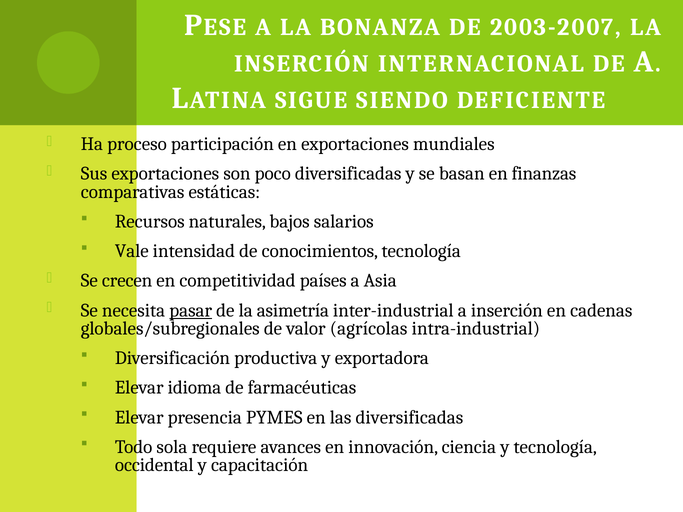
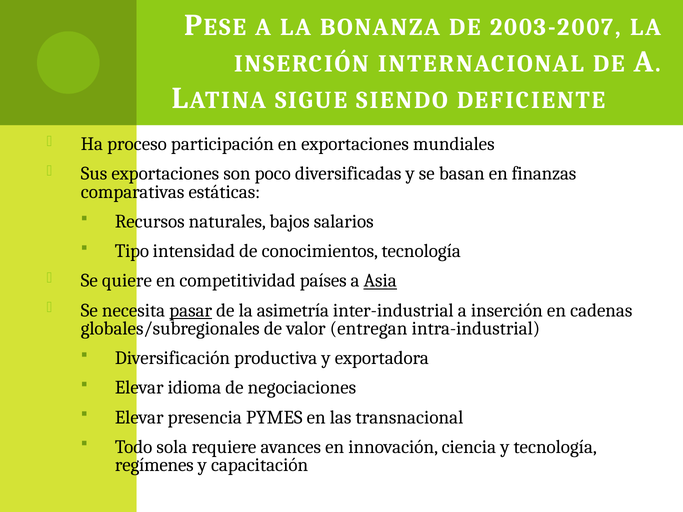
Vale: Vale -> Tipo
crecen: crecen -> quiere
Asia underline: none -> present
agrícolas: agrícolas -> entregan
farmacéuticas: farmacéuticas -> negociaciones
las diversificadas: diversificadas -> transnacional
occidental: occidental -> regímenes
